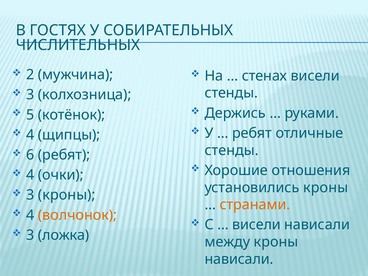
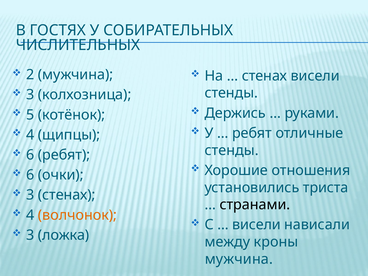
4 at (30, 175): 4 -> 6
установились кроны: кроны -> триста
3 кроны: кроны -> стенах
странами colour: orange -> black
нависали at (239, 259): нависали -> мужчина
